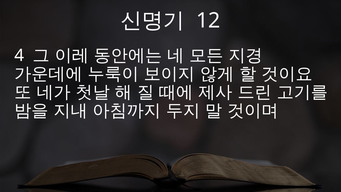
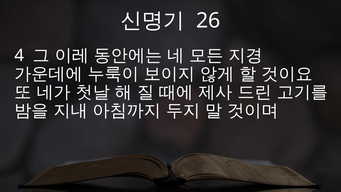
12: 12 -> 26
